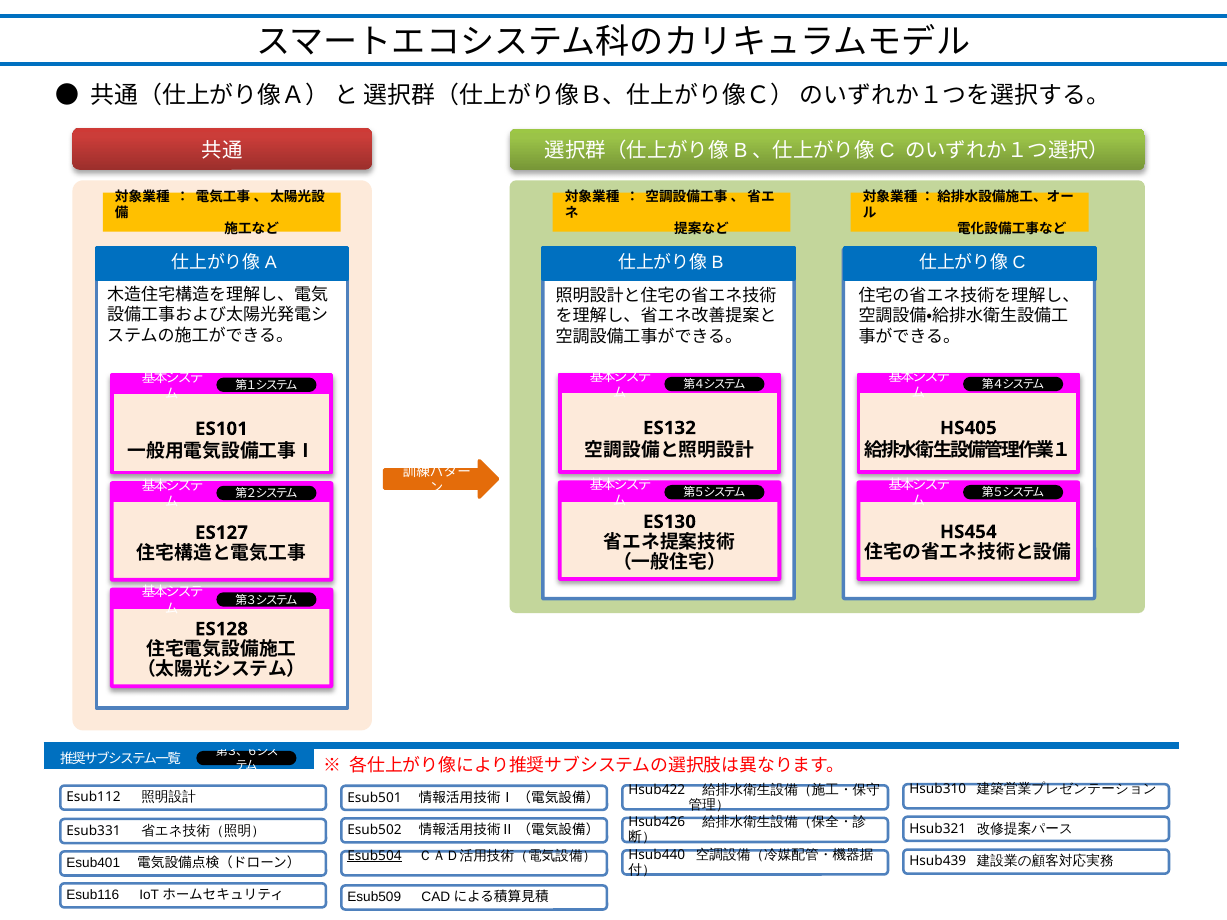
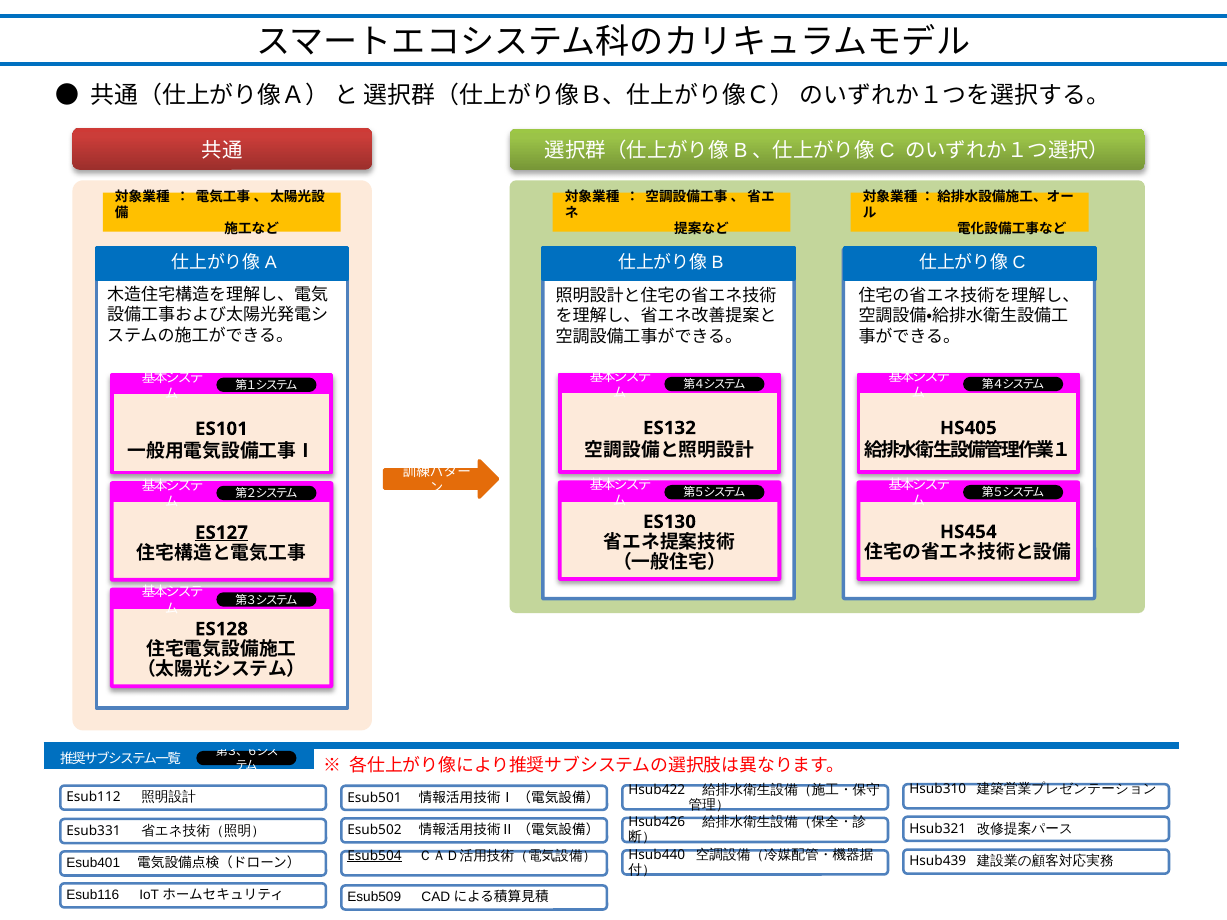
ES127 underline: none -> present
